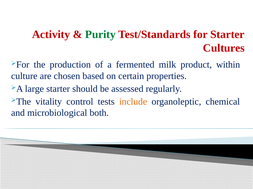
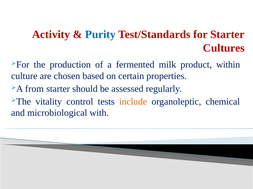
Purity colour: green -> blue
large: large -> from
both: both -> with
